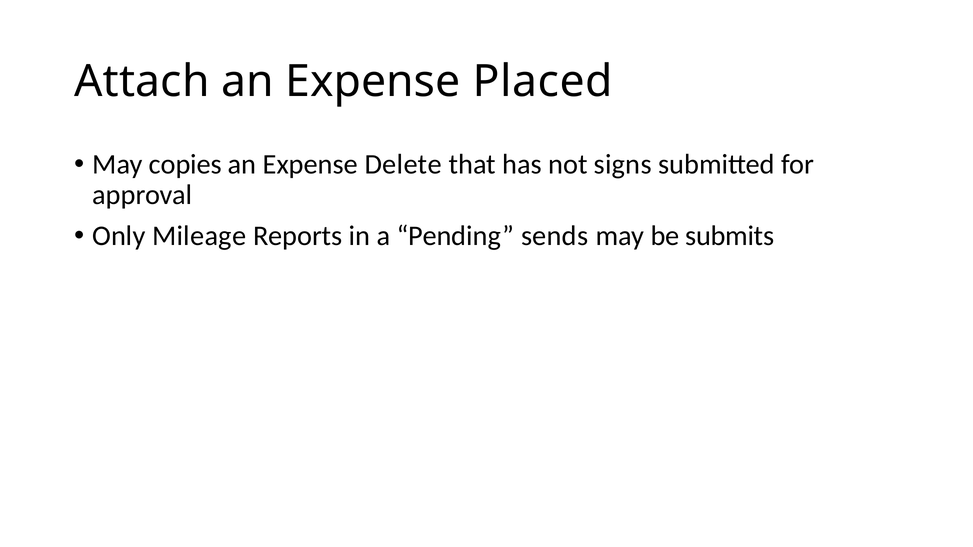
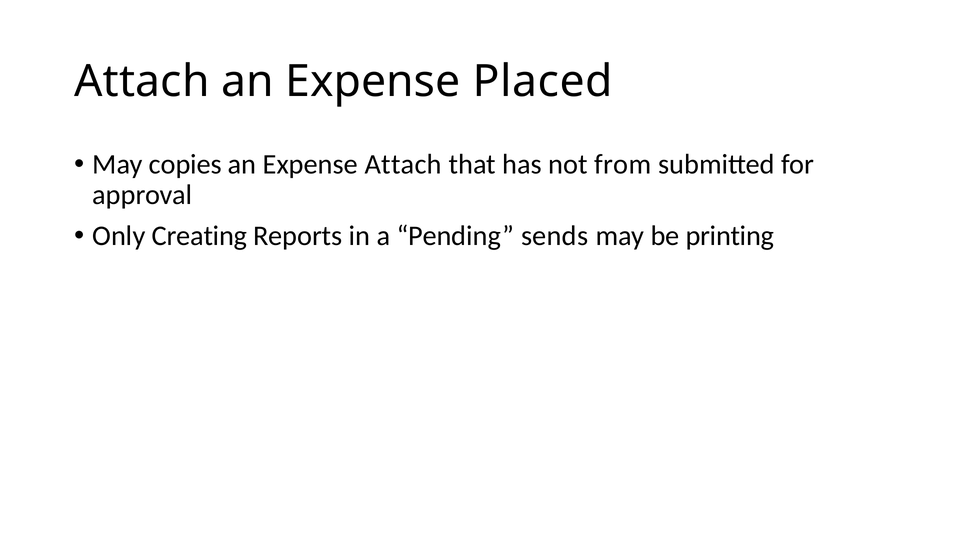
Expense Delete: Delete -> Attach
signs: signs -> from
Mileage: Mileage -> Creating
submits: submits -> printing
